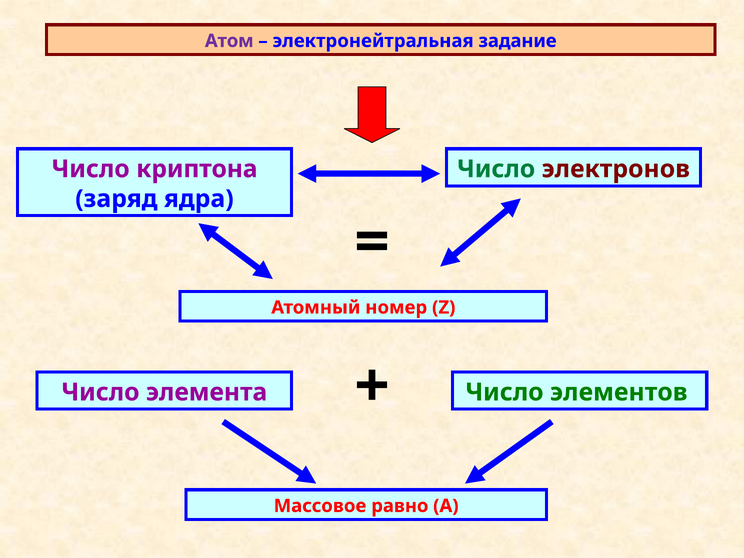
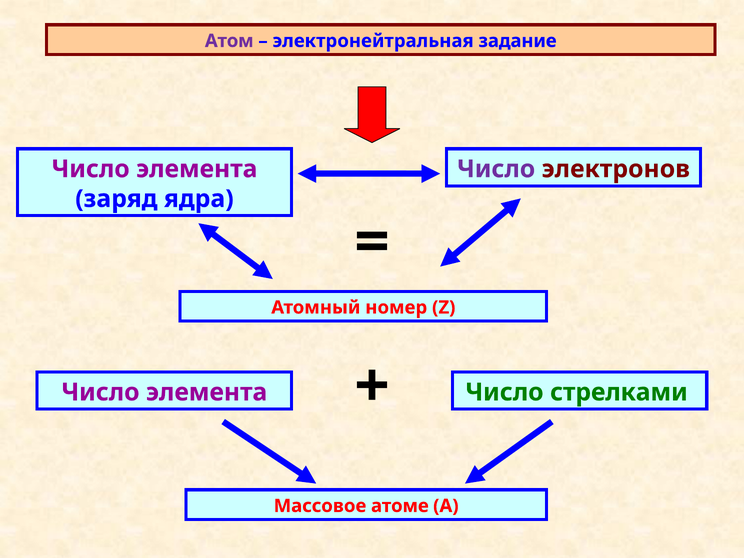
криптона at (197, 169): криптона -> элемента
Число at (496, 169) colour: green -> purple
элементов: элементов -> стрелками
равно: равно -> атоме
